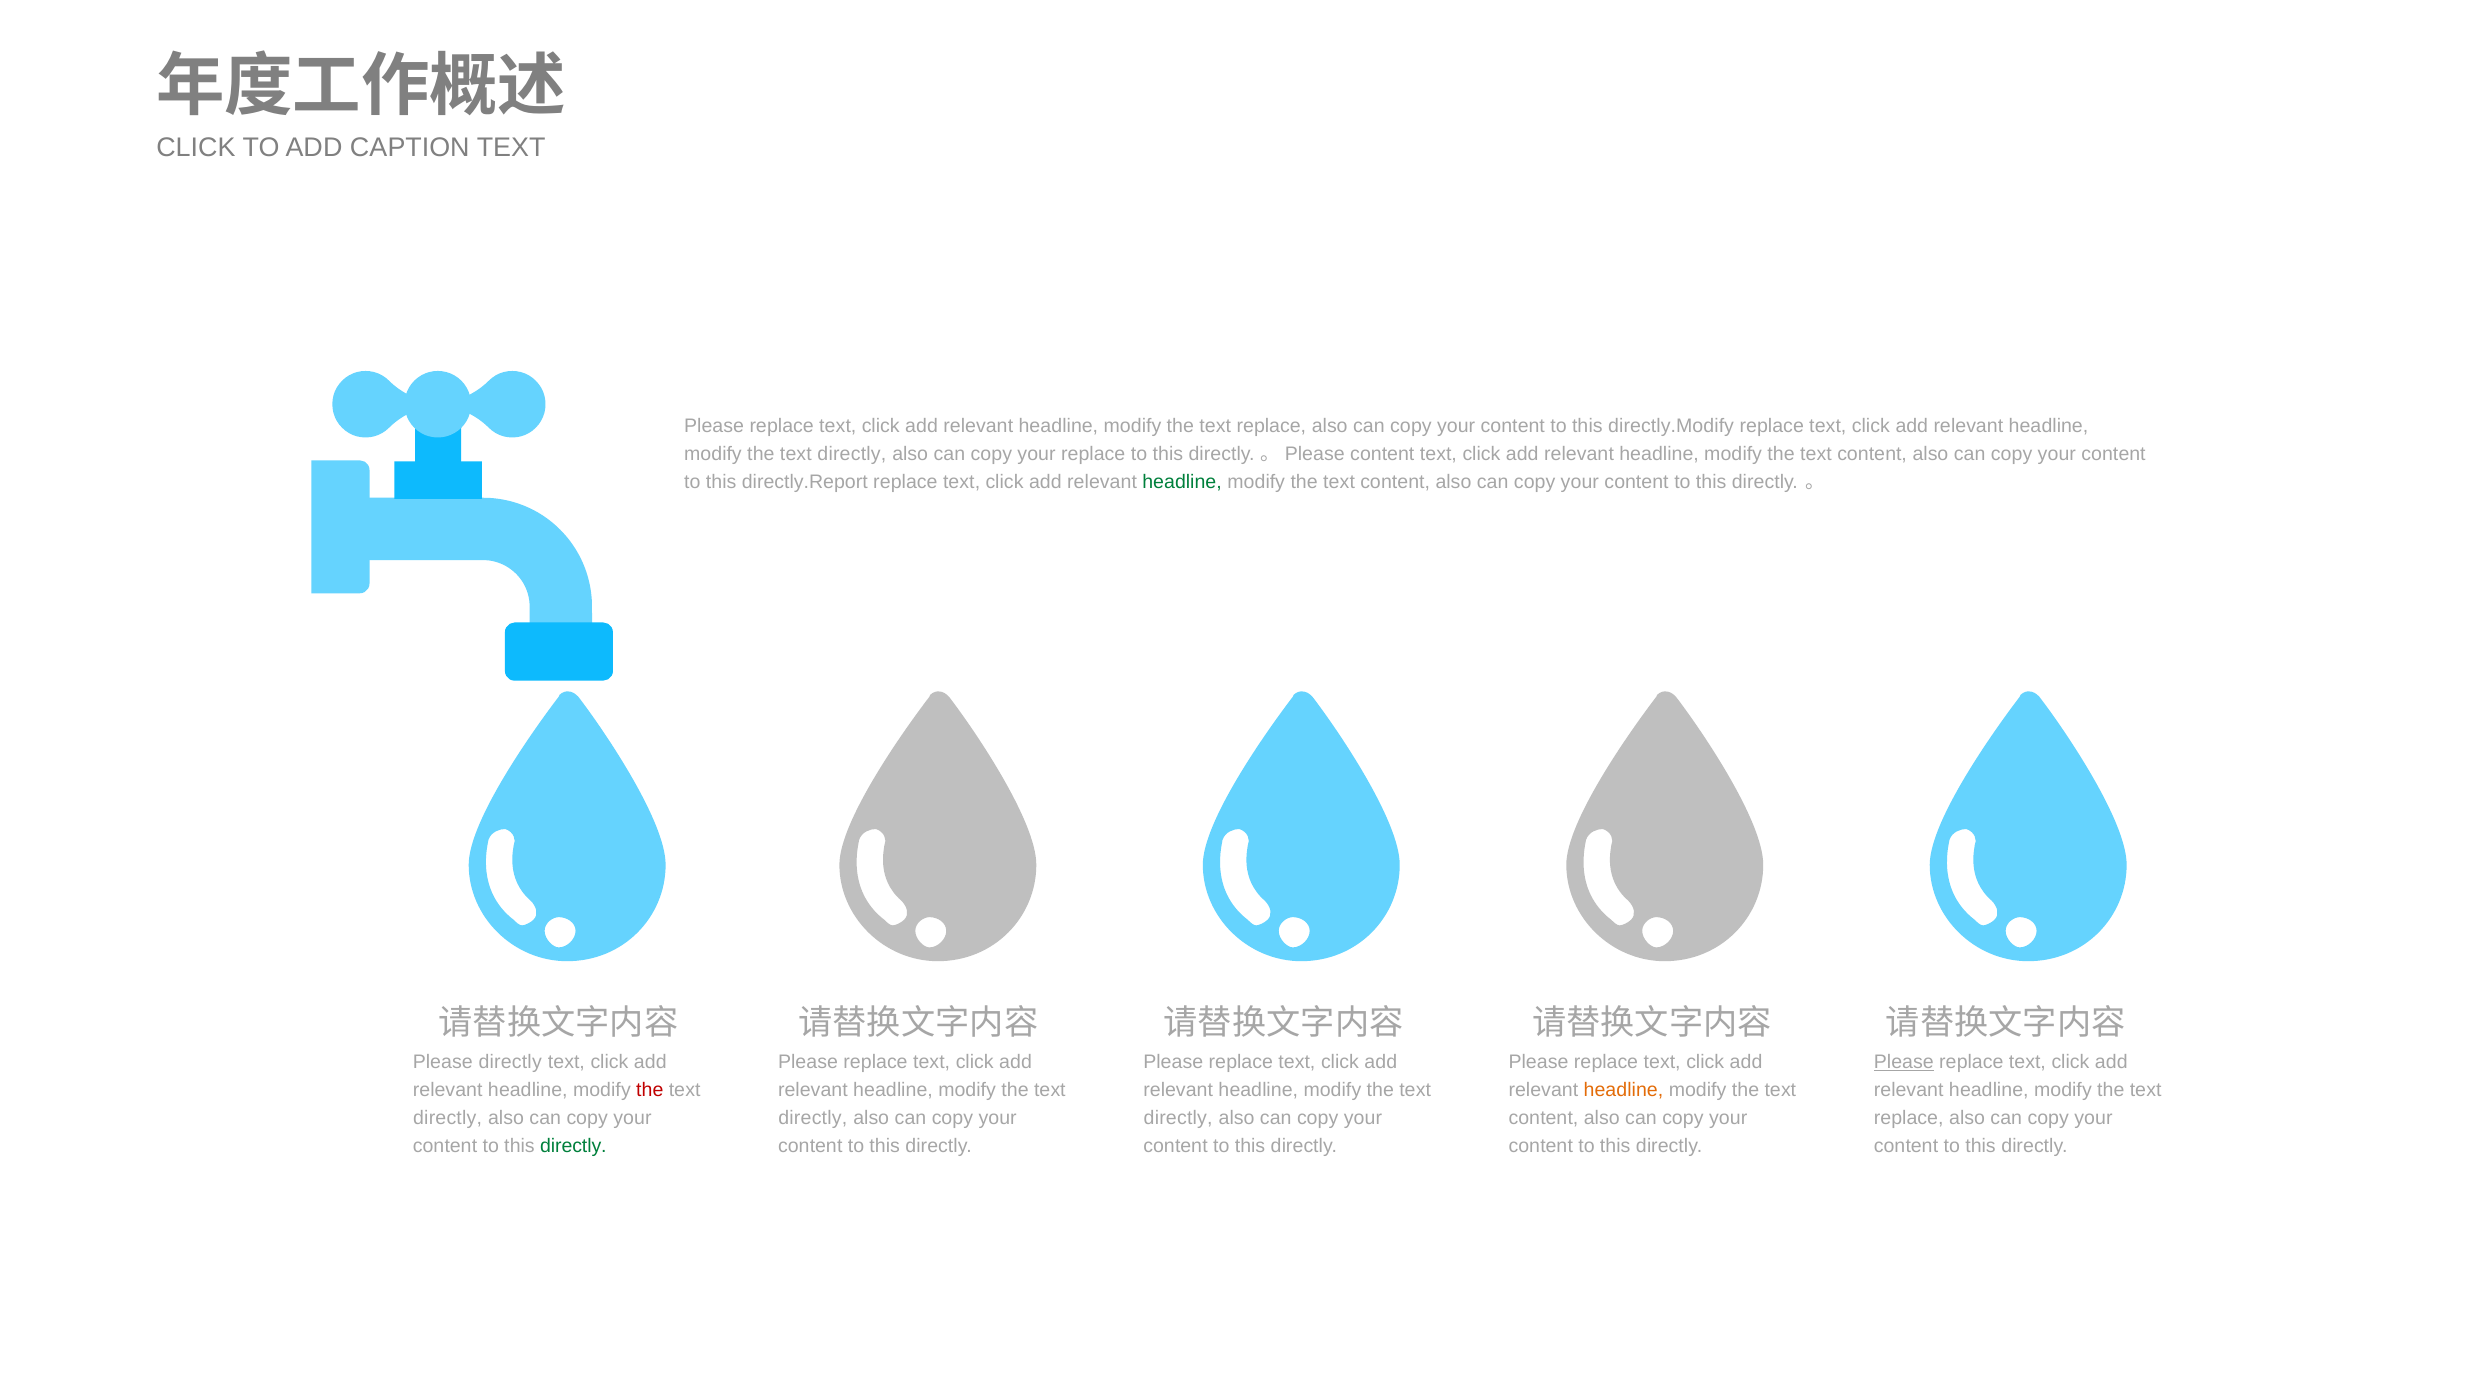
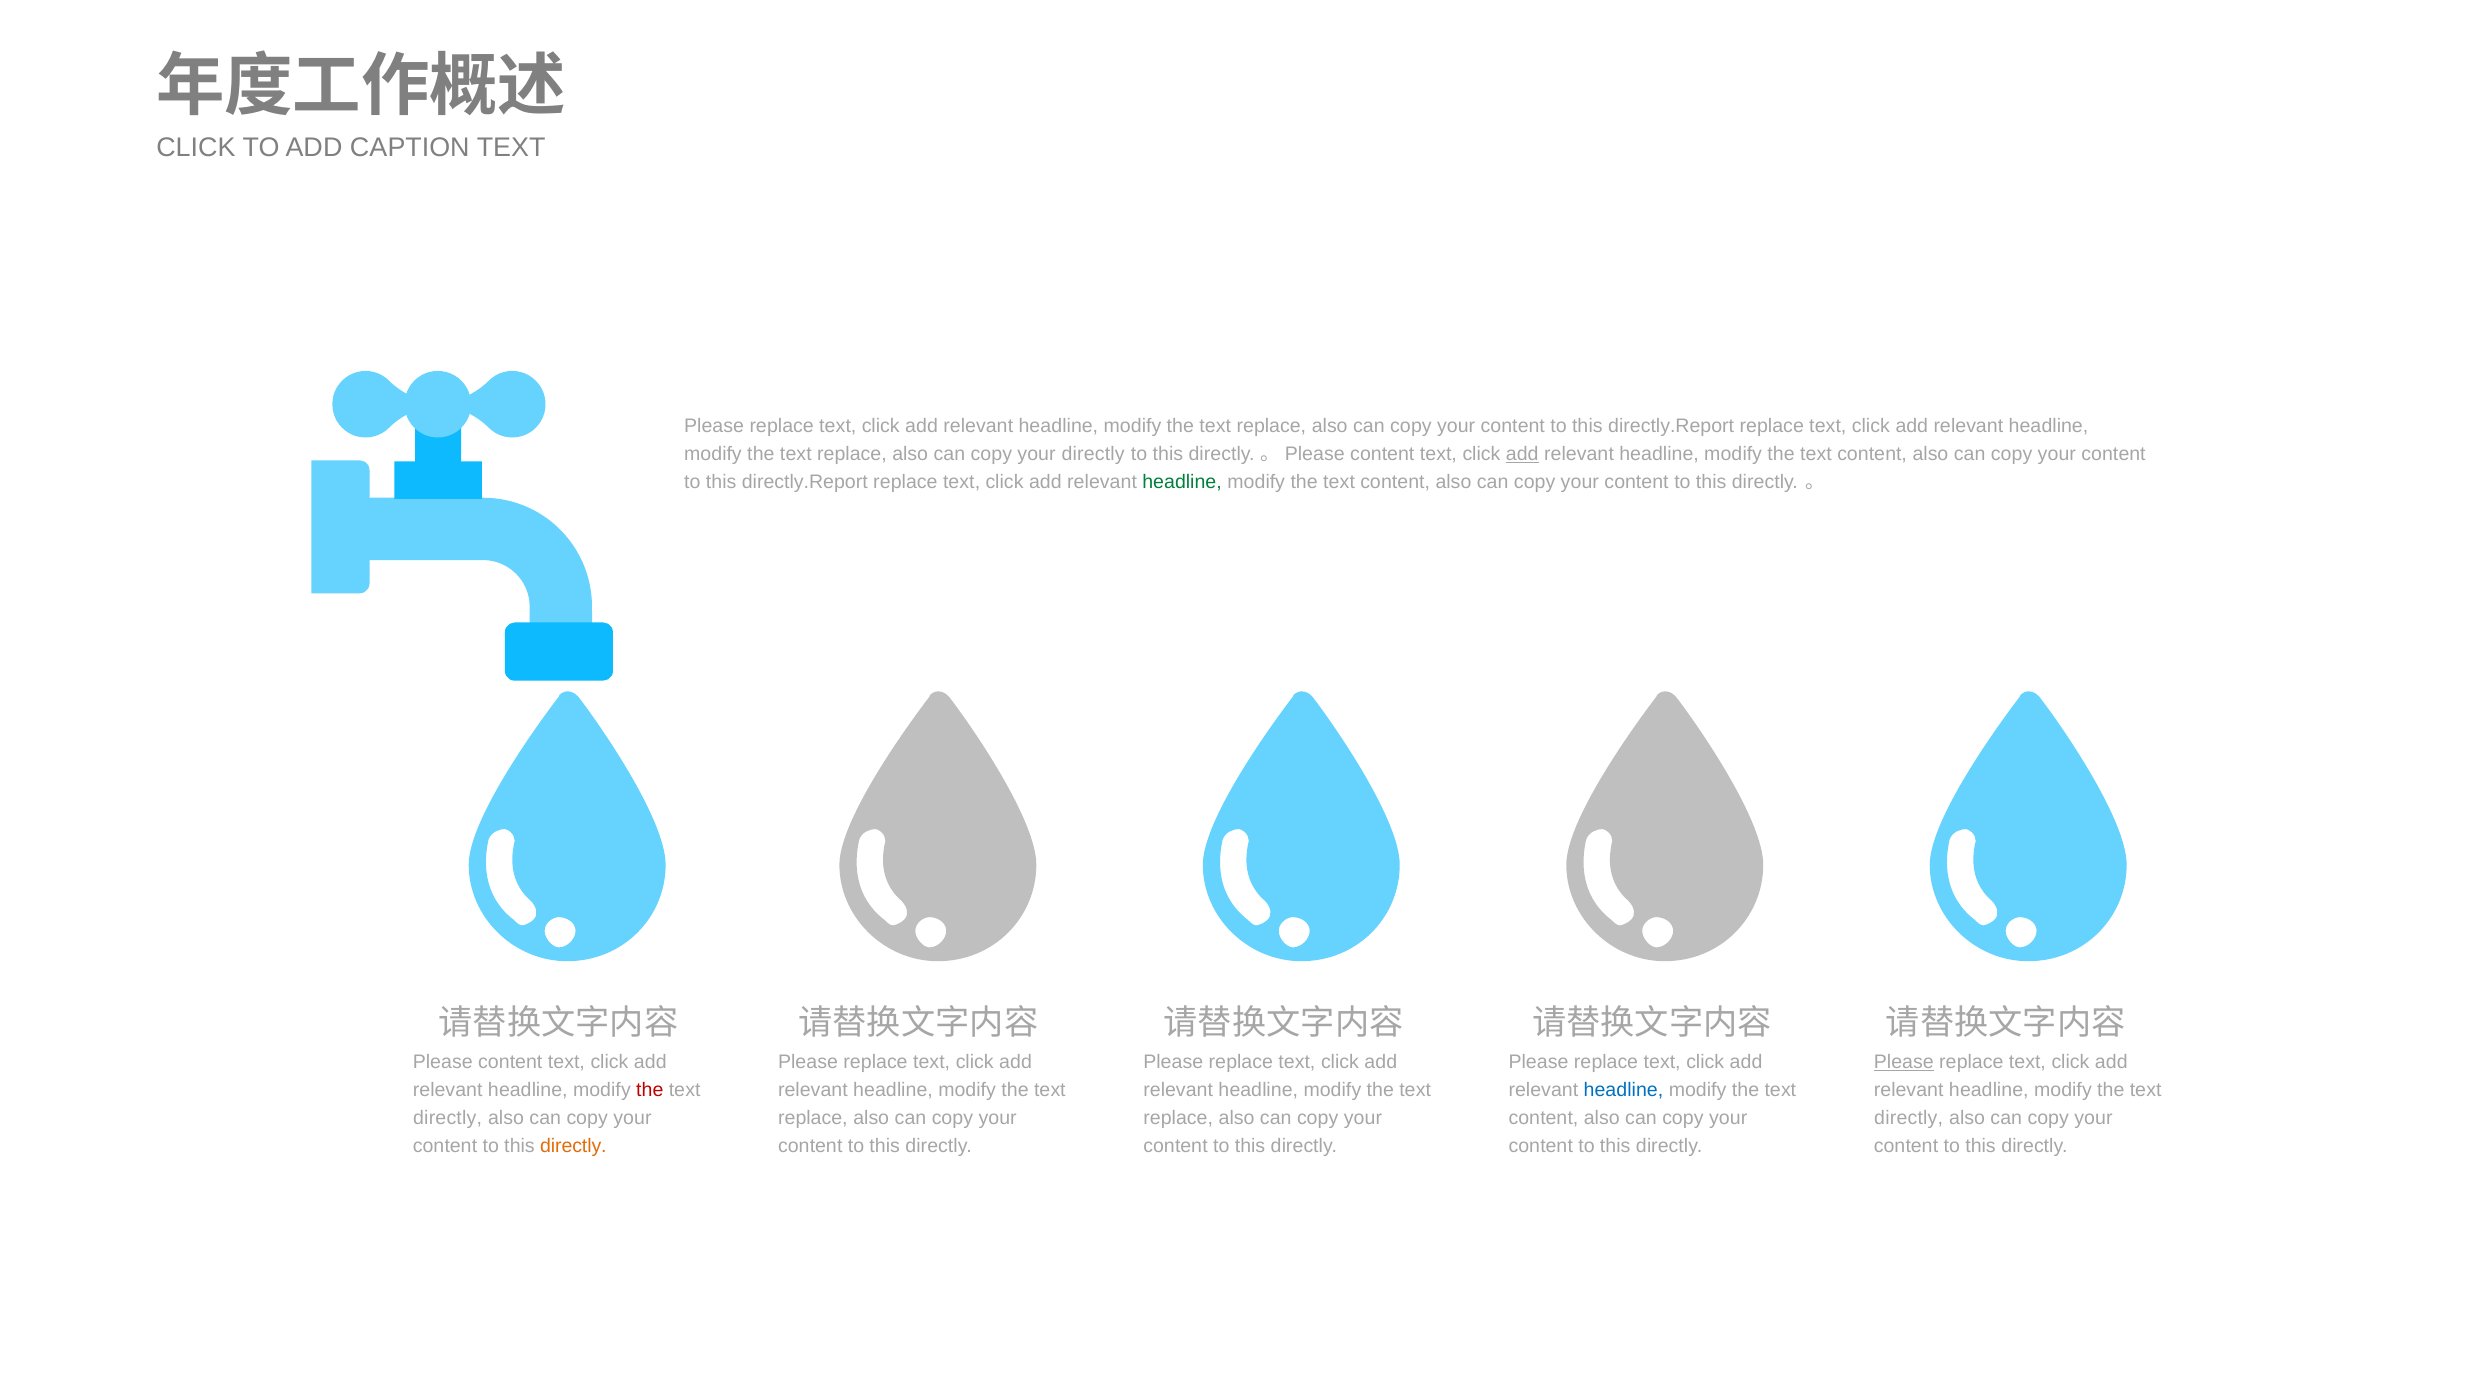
directly.Modify at (1671, 426): directly.Modify -> directly.Report
directly at (852, 454): directly -> replace
your replace: replace -> directly
add at (1522, 454) underline: none -> present
Please directly: directly -> content
headline at (1623, 1090) colour: orange -> blue
directly at (813, 1118): directly -> replace
directly at (1178, 1118): directly -> replace
replace at (1909, 1118): replace -> directly
directly at (573, 1146) colour: green -> orange
